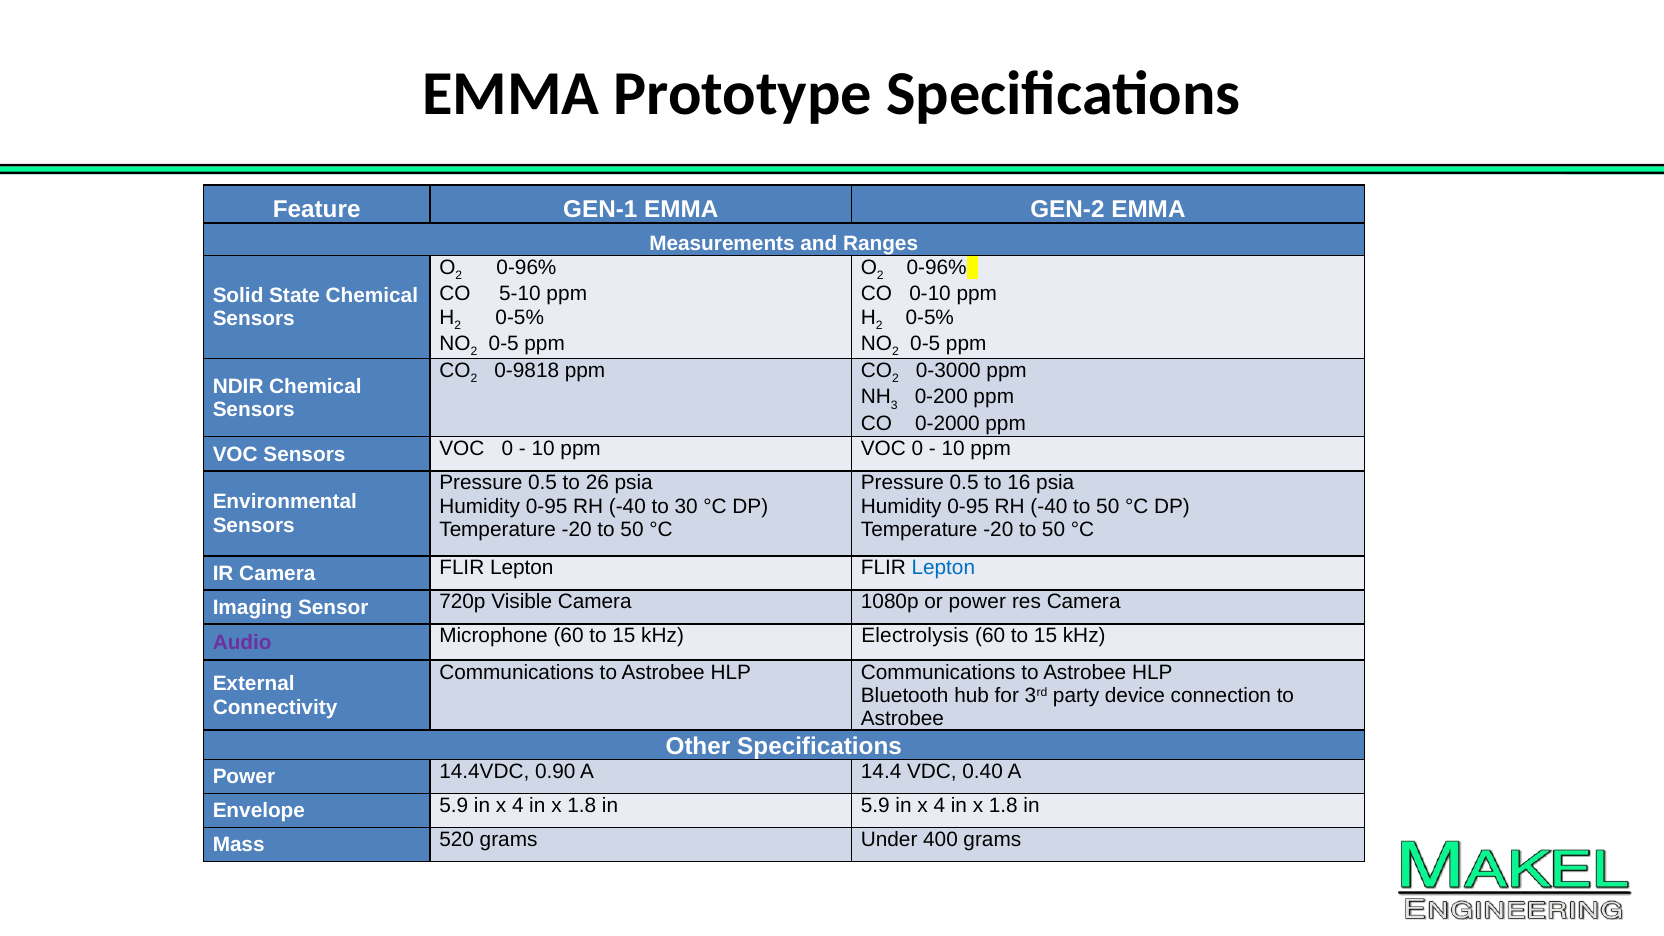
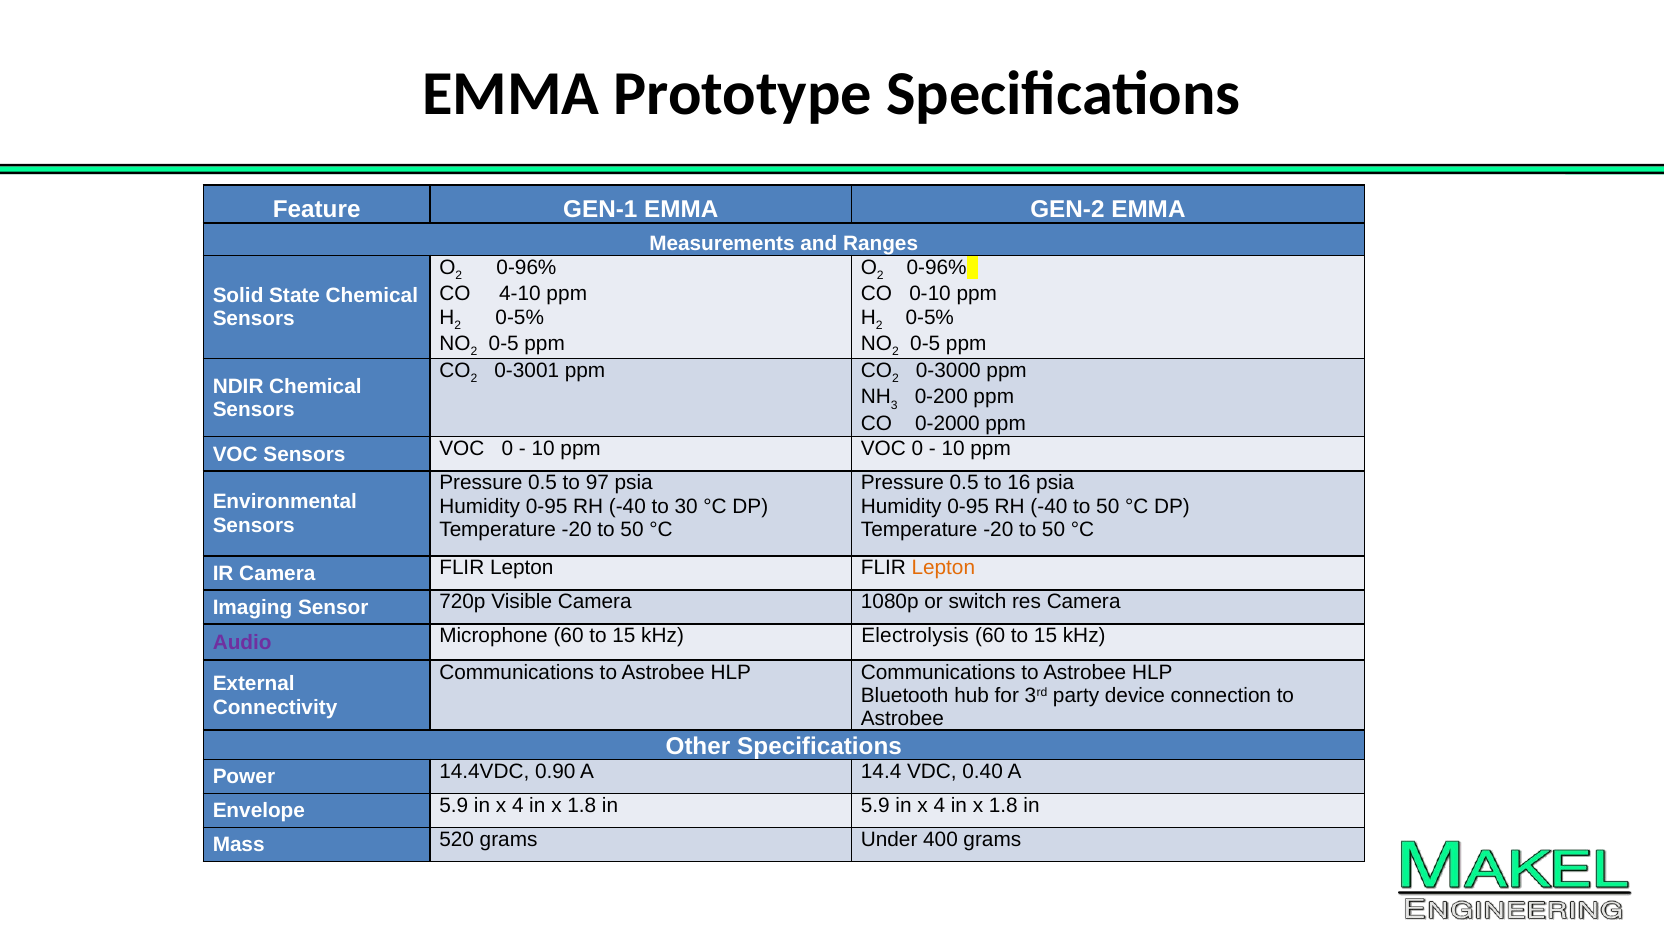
5-10: 5-10 -> 4-10
0-9818: 0-9818 -> 0-3001
26: 26 -> 97
Lepton at (943, 568) colour: blue -> orange
or power: power -> switch
